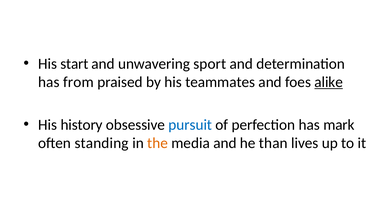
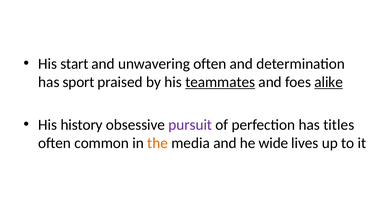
unwavering sport: sport -> often
from: from -> sport
teammates underline: none -> present
pursuit colour: blue -> purple
mark: mark -> titles
standing: standing -> common
than: than -> wide
